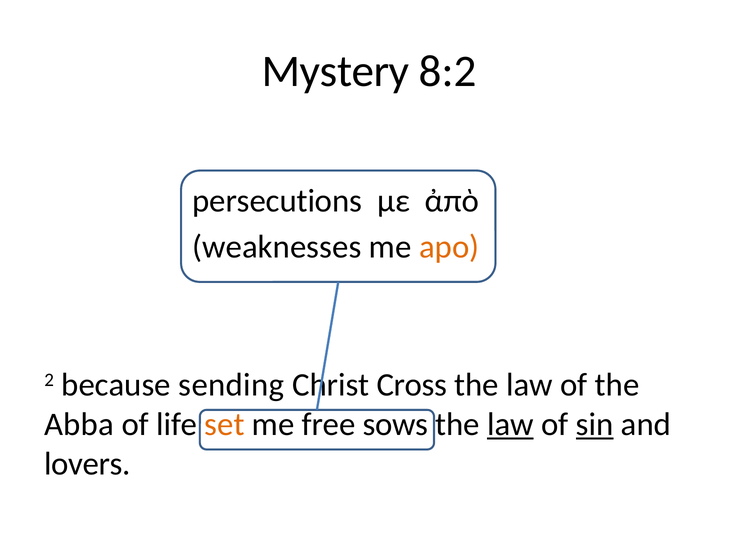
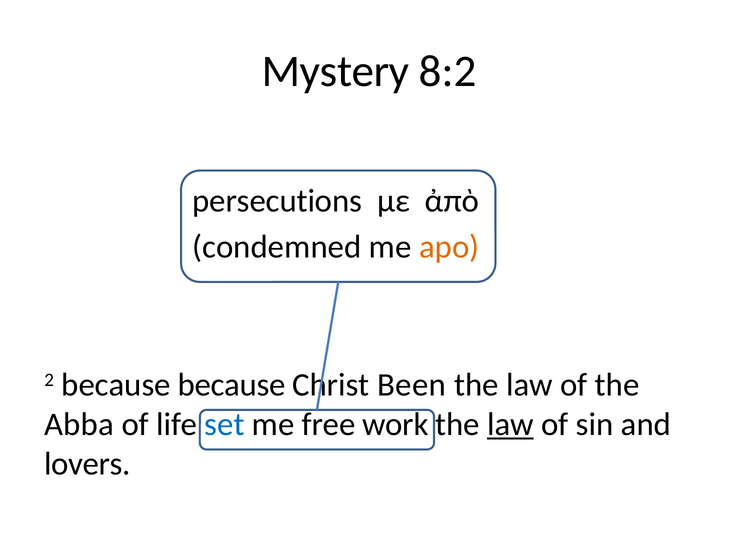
weaknesses: weaknesses -> condemned
because sending: sending -> because
Cross: Cross -> Been
set colour: orange -> blue
sows: sows -> work
sin underline: present -> none
